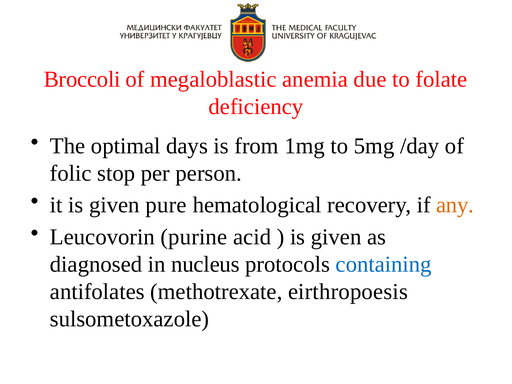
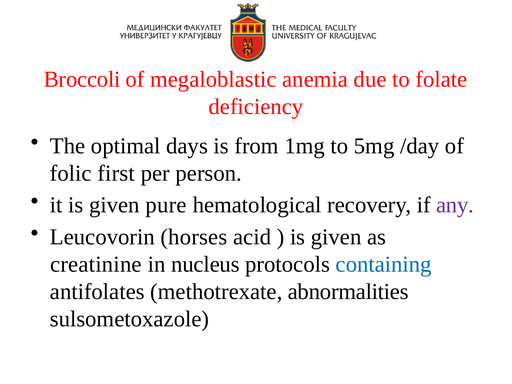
stop: stop -> first
any colour: orange -> purple
purine: purine -> horses
diagnosed: diagnosed -> creatinine
eirthropoesis: eirthropoesis -> abnormalities
